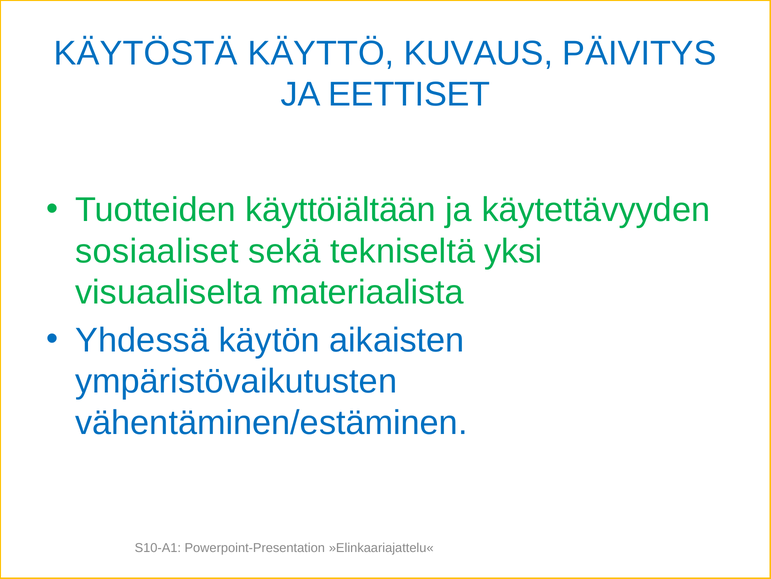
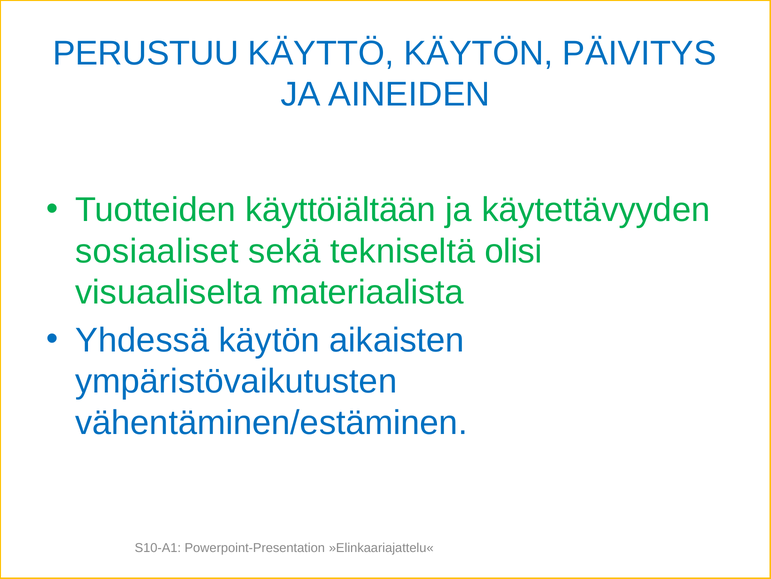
KÄYTÖSTÄ: KÄYTÖSTÄ -> PERUSTUU
KÄYTTÖ KUVAUS: KUVAUS -> KÄYTÖN
EETTISET: EETTISET -> AINEIDEN
yksi: yksi -> olisi
